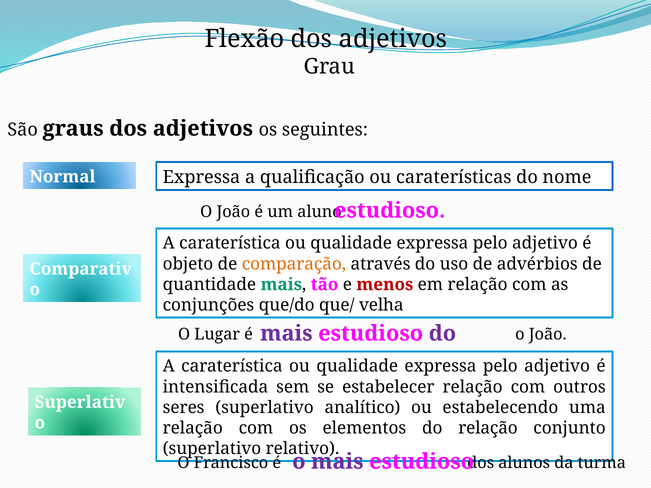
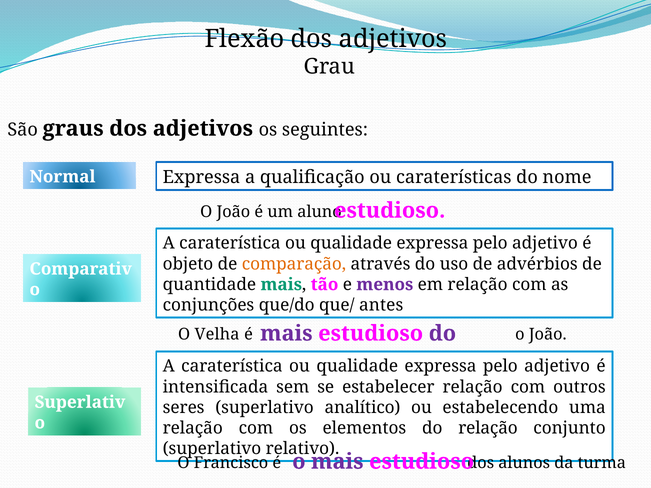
menos colour: red -> purple
velha: velha -> antes
Lugar: Lugar -> Velha
